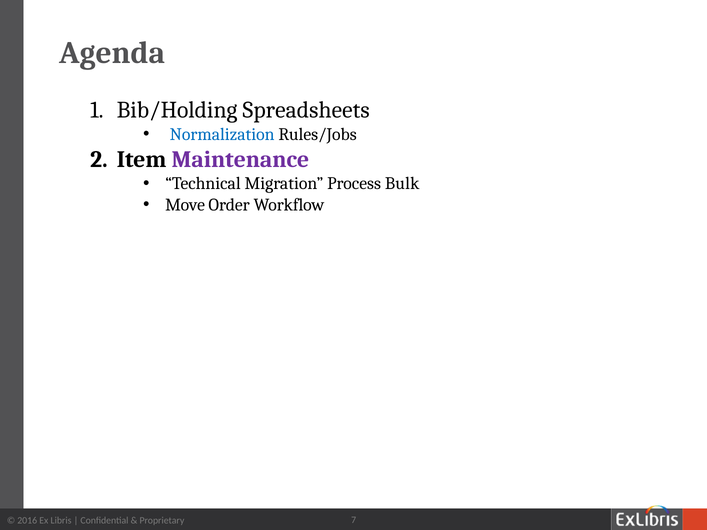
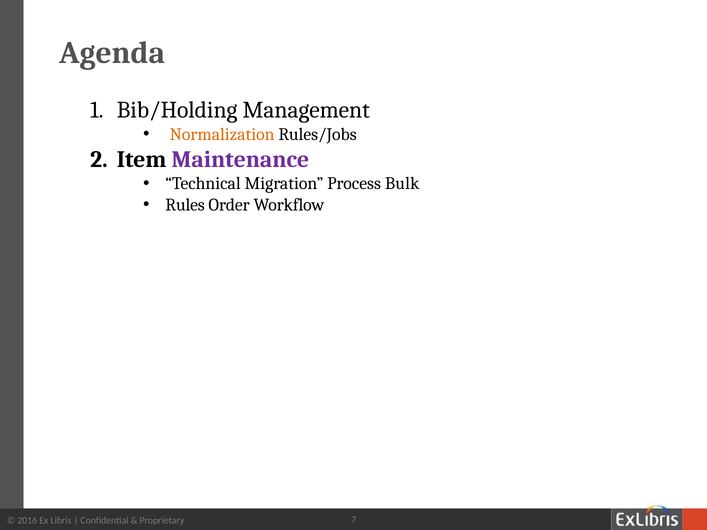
Spreadsheets: Spreadsheets -> Management
Normalization colour: blue -> orange
Move: Move -> Rules
